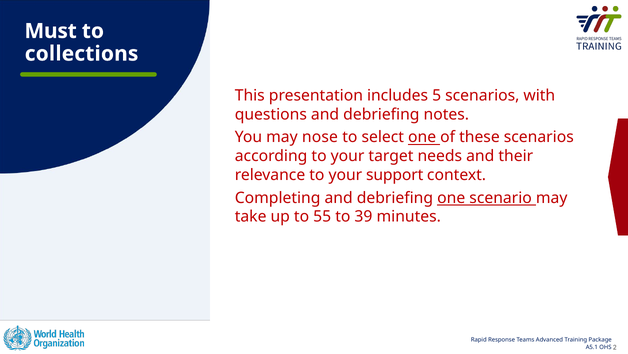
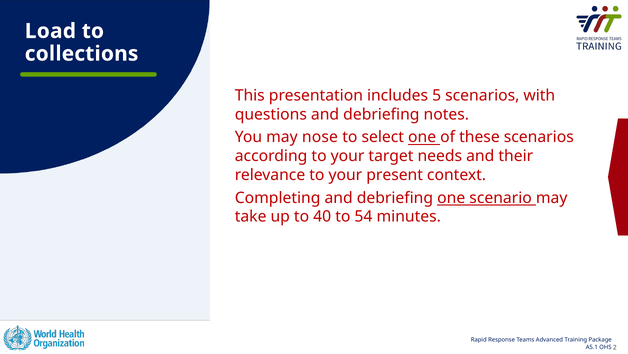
Must: Must -> Load
support: support -> present
55: 55 -> 40
39: 39 -> 54
